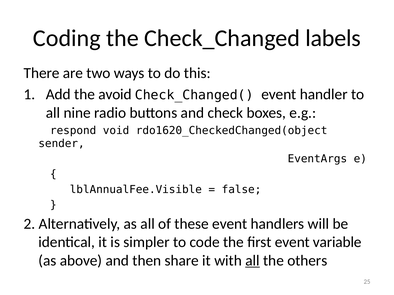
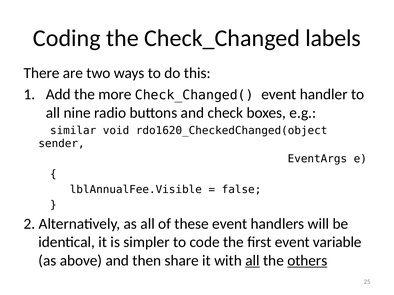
avoid: avoid -> more
respond: respond -> similar
others underline: none -> present
